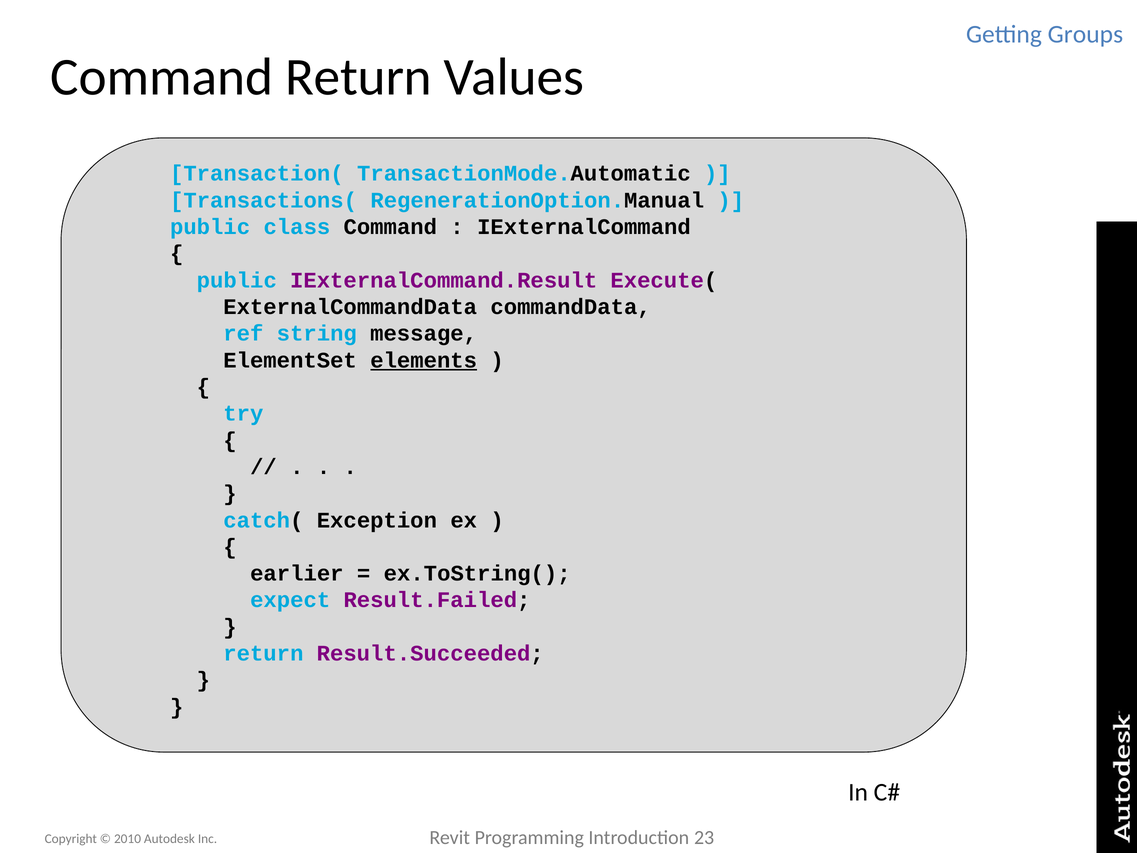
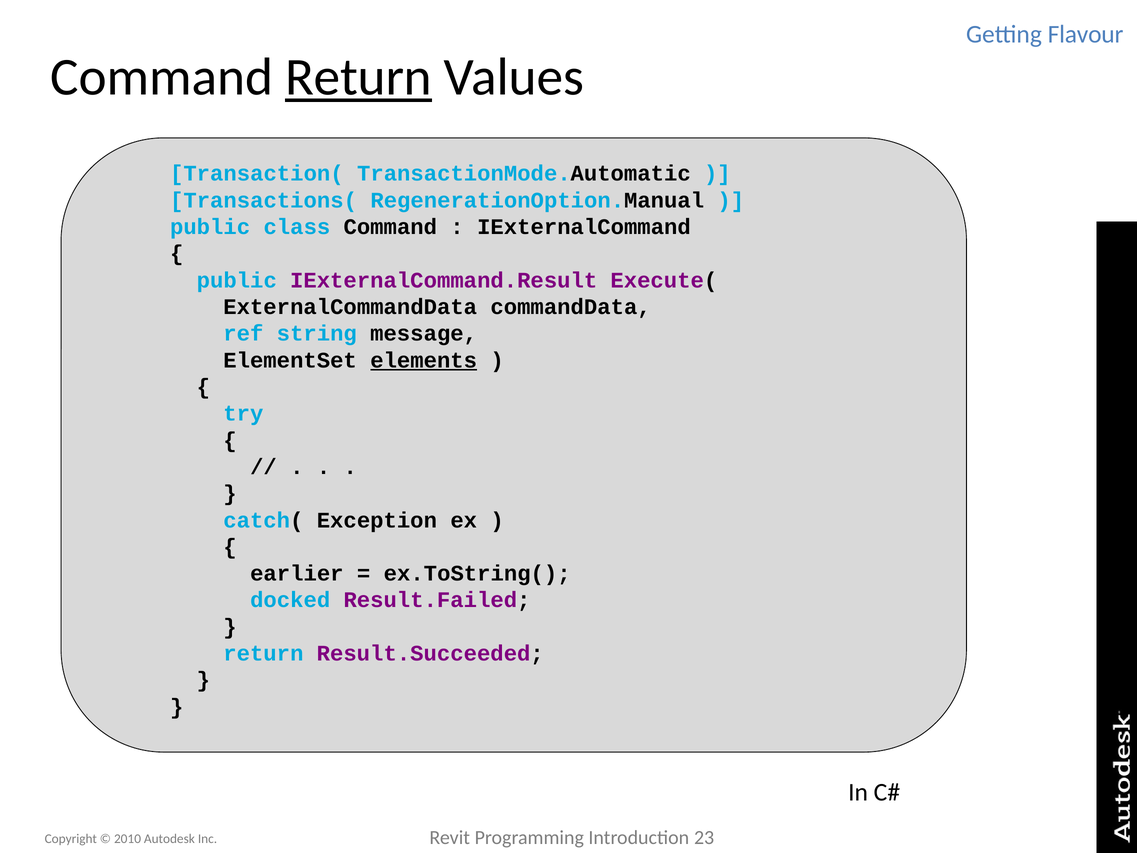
Groups: Groups -> Flavour
Return at (359, 77) underline: none -> present
expect: expect -> docked
